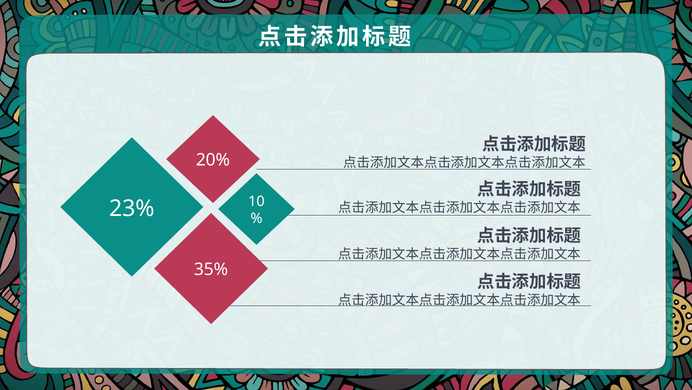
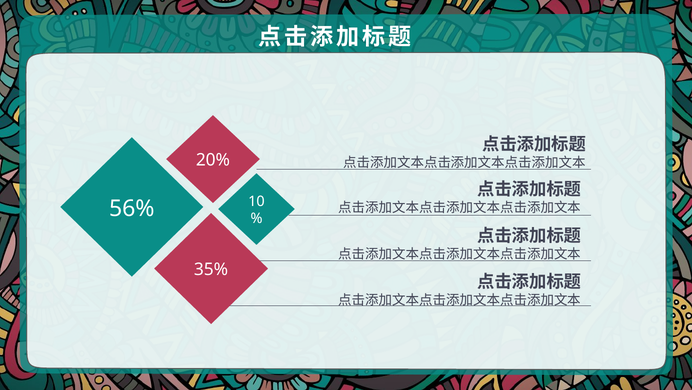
23%: 23% -> 56%
